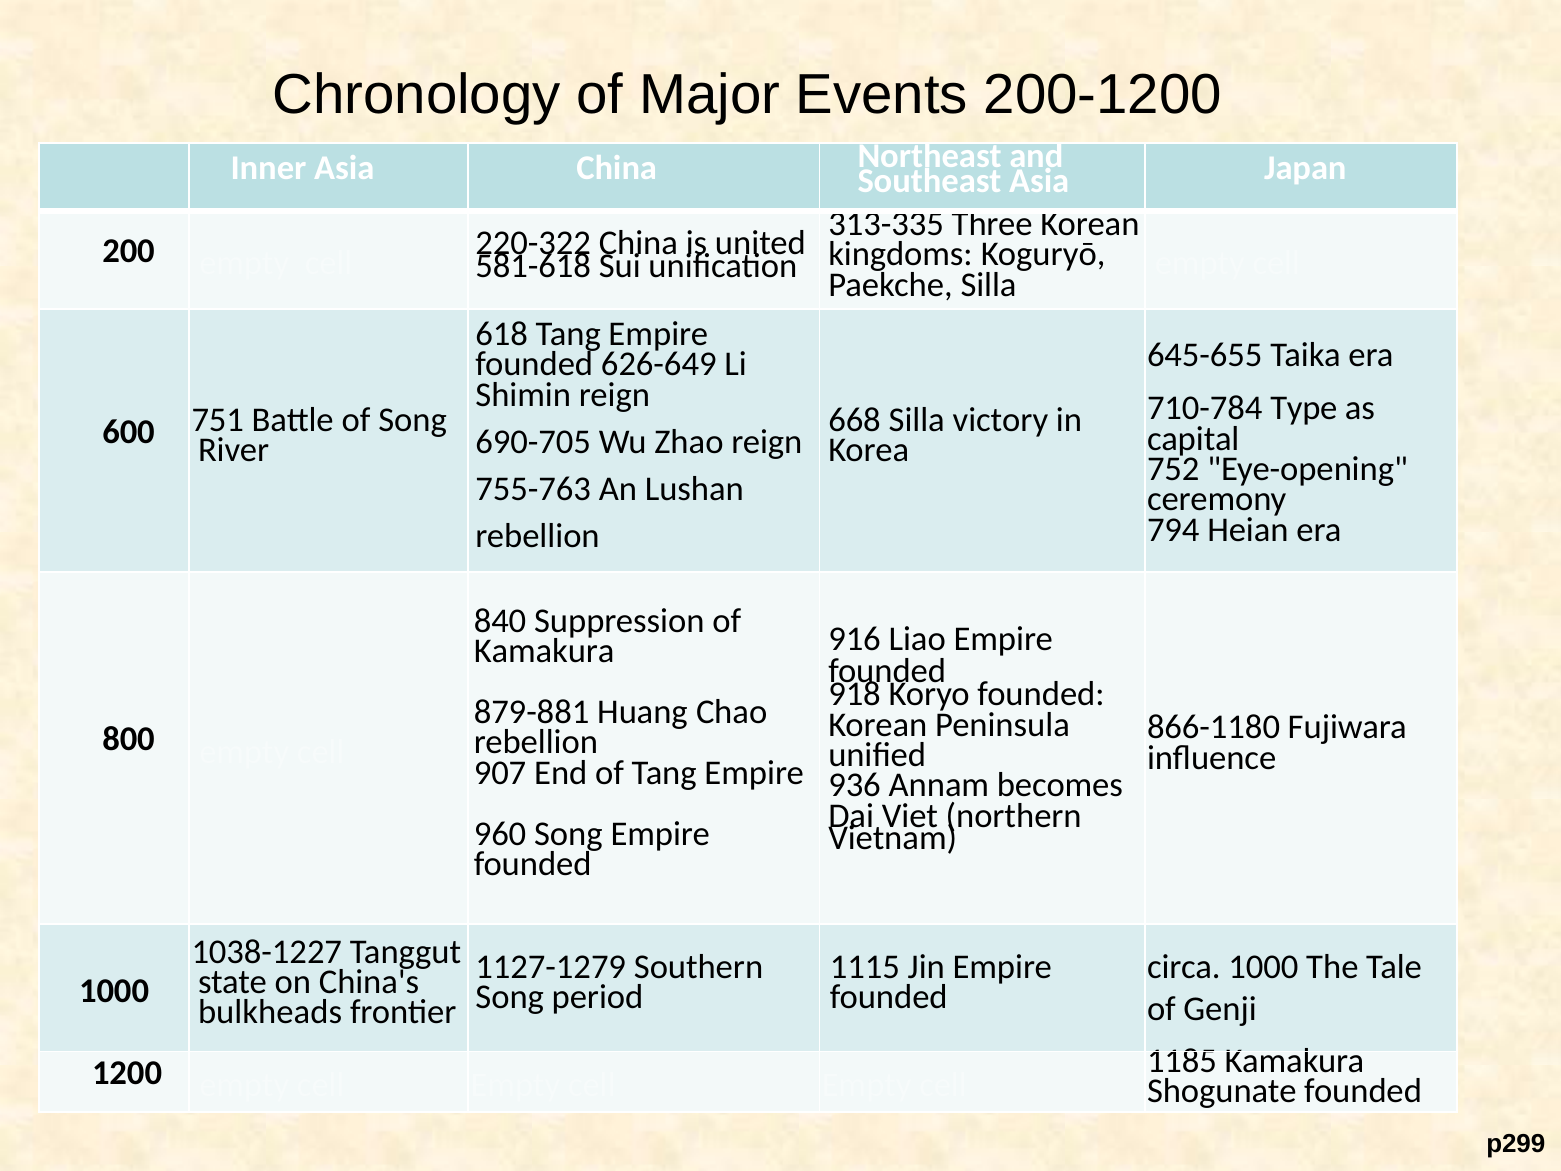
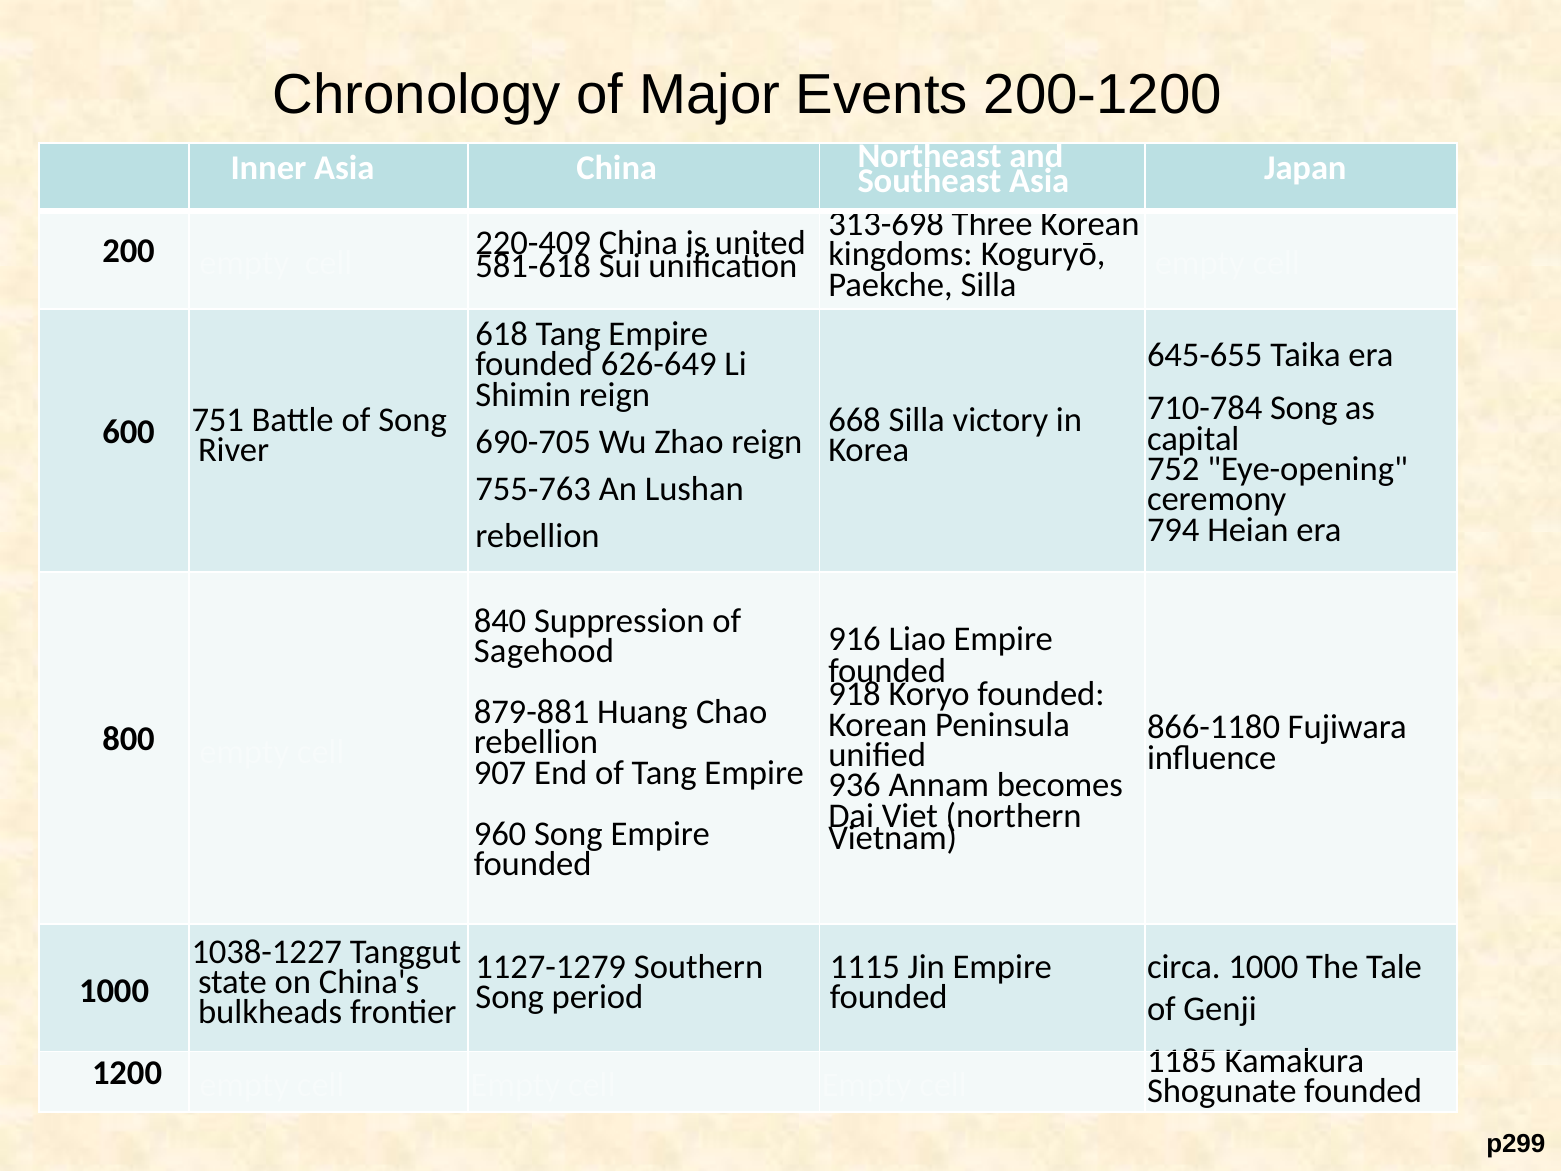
313-335: 313-335 -> 313-698
220-322: 220-322 -> 220-409
710-784 Type: Type -> Song
Kamakura at (544, 651): Kamakura -> Sagehood
